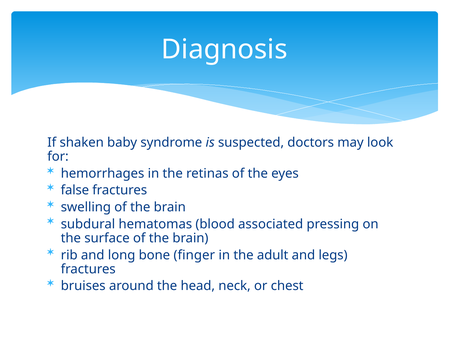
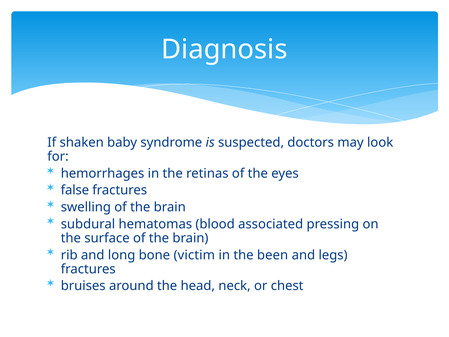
finger: finger -> victim
adult: adult -> been
